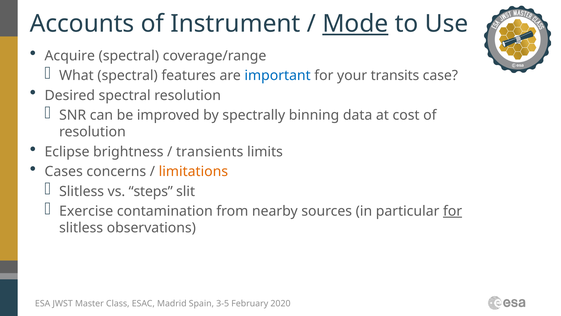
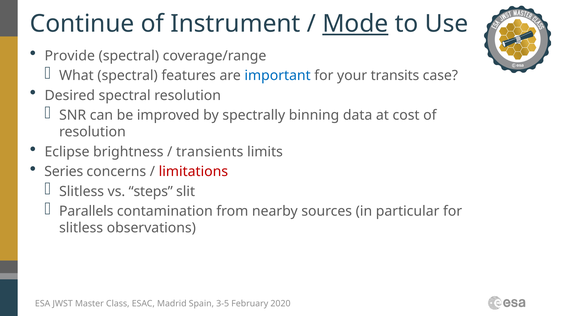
Accounts: Accounts -> Continue
Acquire: Acquire -> Provide
Cases: Cases -> Series
limitations colour: orange -> red
Exercise: Exercise -> Parallels
for at (453, 211) underline: present -> none
